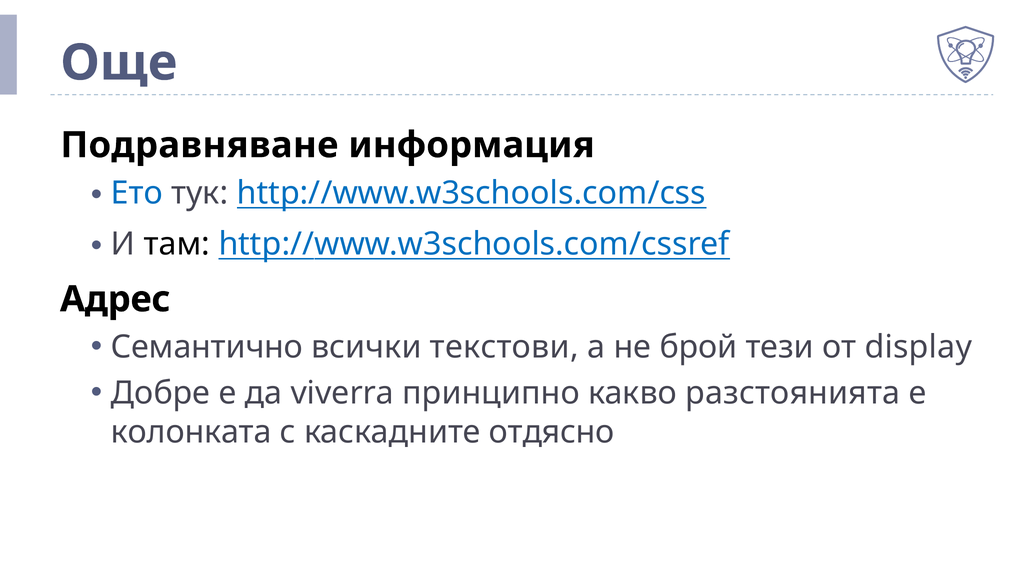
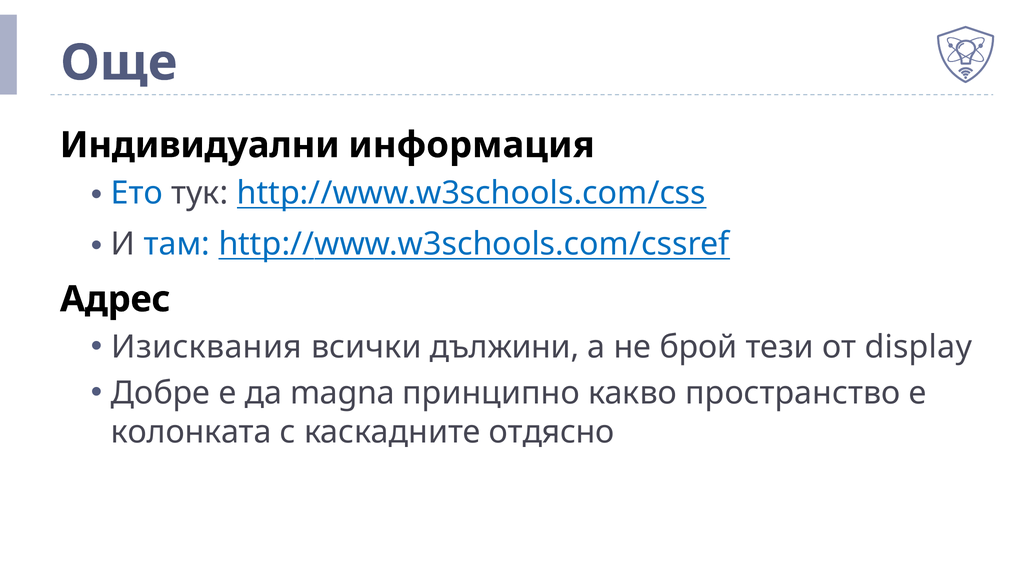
Подравняване: Подравняване -> Индивидуални
там colour: black -> blue
Семантично: Семантично -> Изисквания
текстови: текстови -> дължини
viverra: viverra -> magna
разстоянията: разстоянията -> пространство
